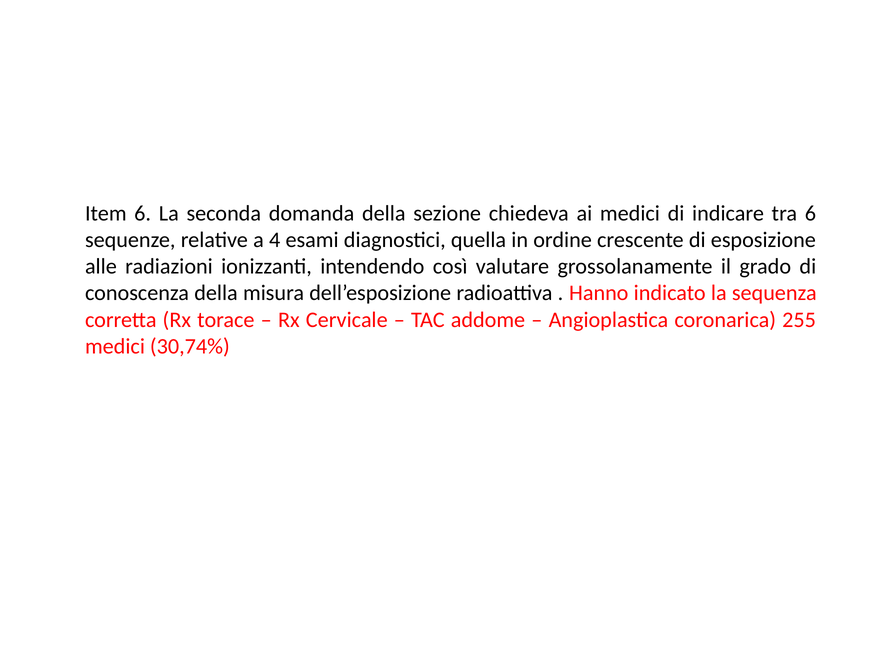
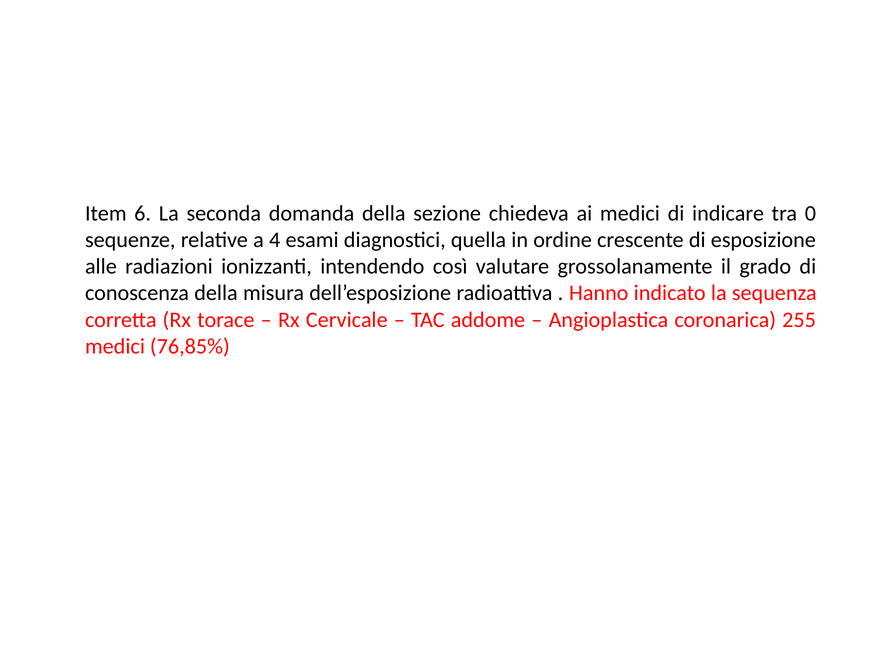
tra 6: 6 -> 0
30,74%: 30,74% -> 76,85%
